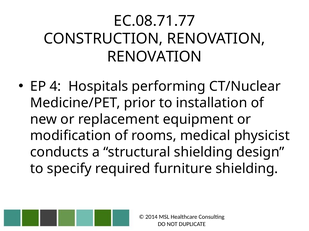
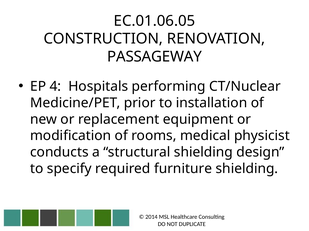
EC.08.71.77: EC.08.71.77 -> EC.01.06.05
RENOVATION at (155, 57): RENOVATION -> PASSAGEWAY
